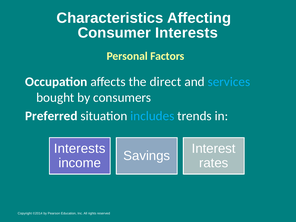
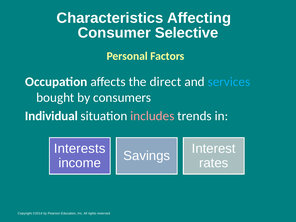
Consumer Interests: Interests -> Selective
Preferred: Preferred -> Individual
includes colour: light blue -> pink
